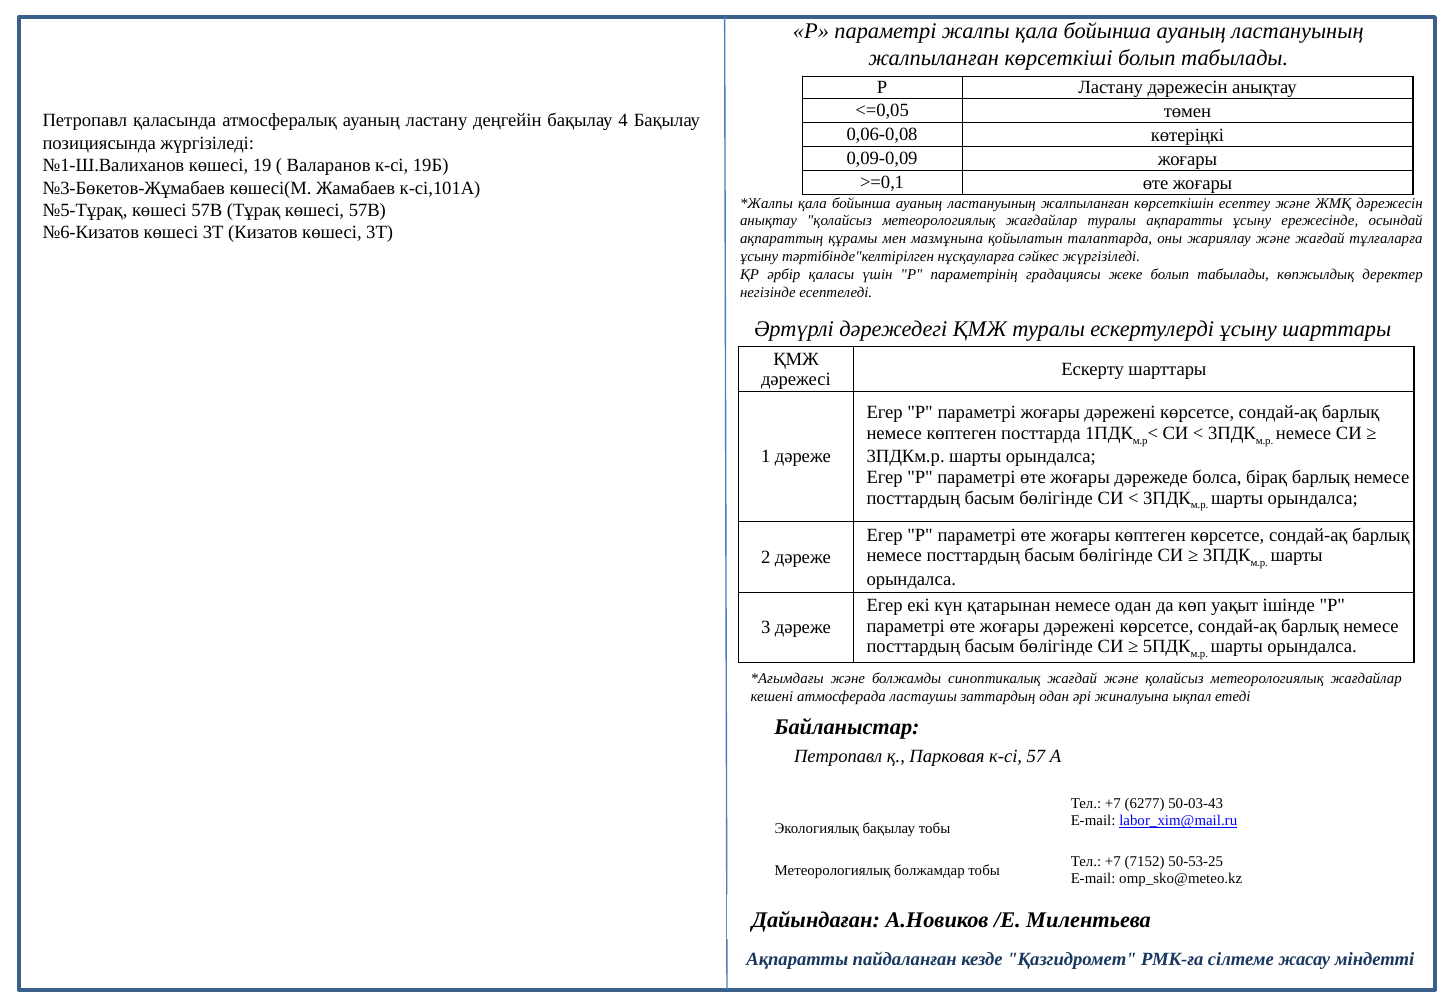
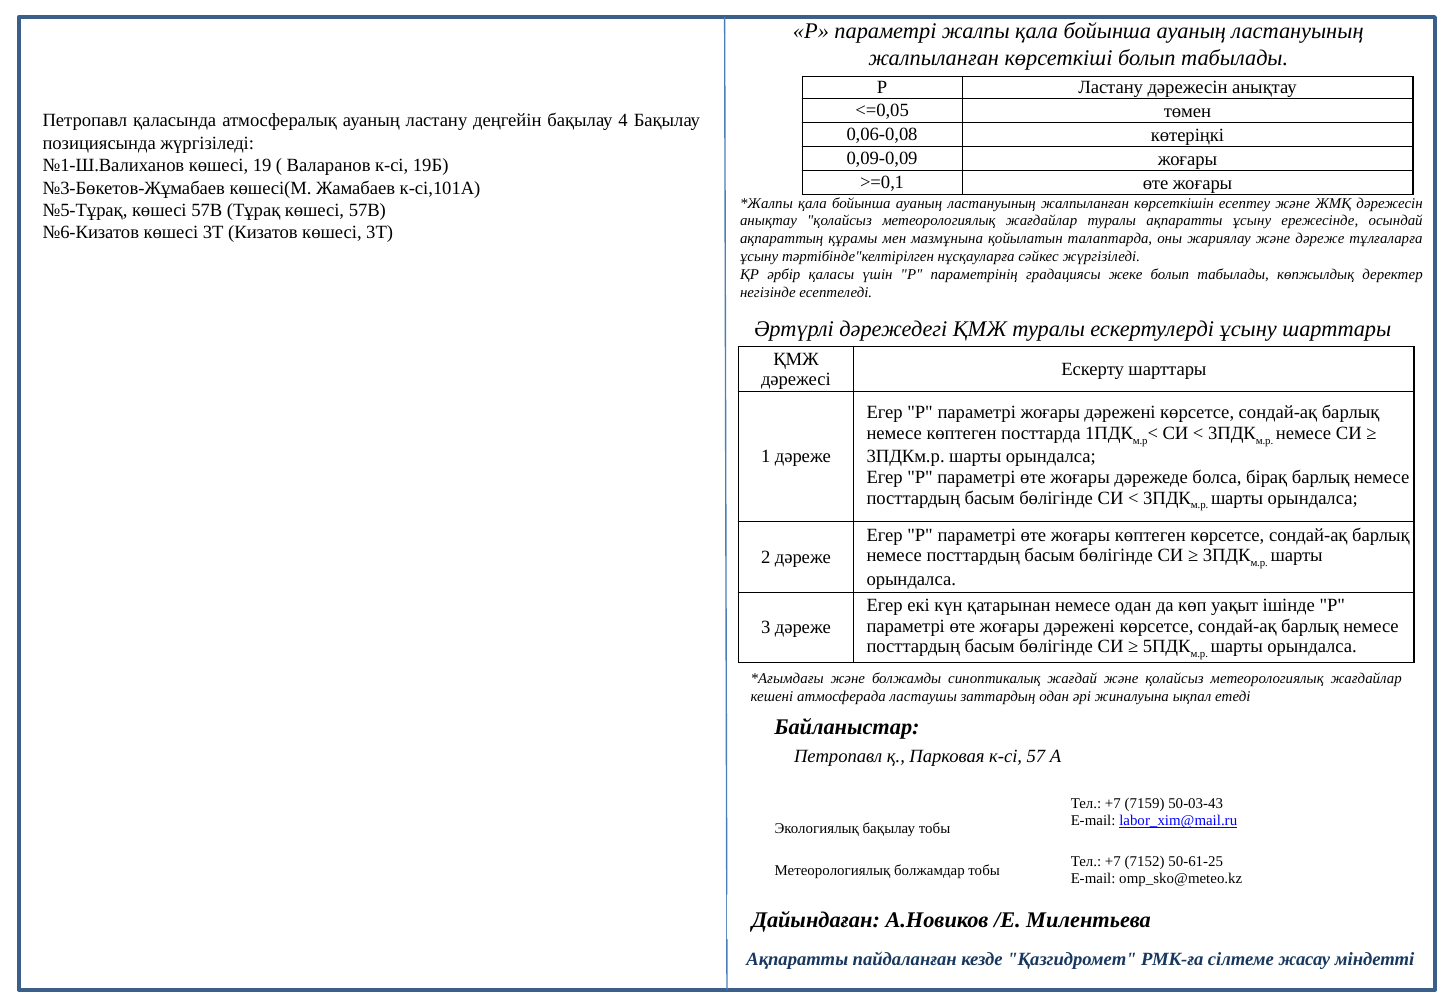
және жағдай: жағдай -> дәреже
6277: 6277 -> 7159
50-53-25: 50-53-25 -> 50-61-25
